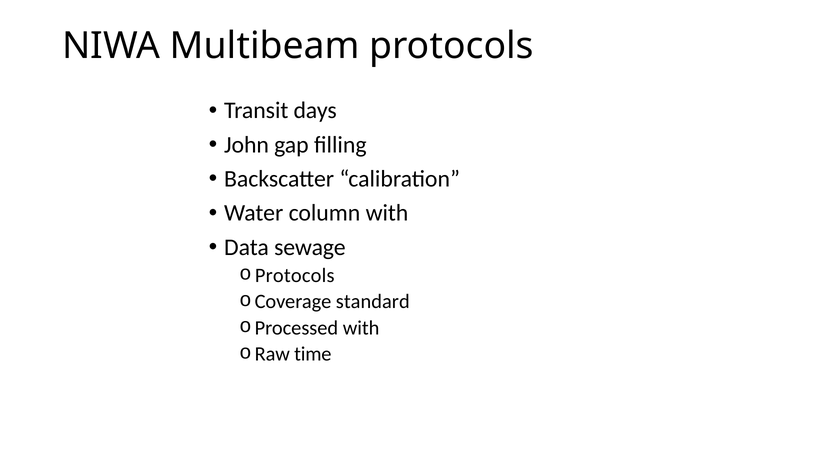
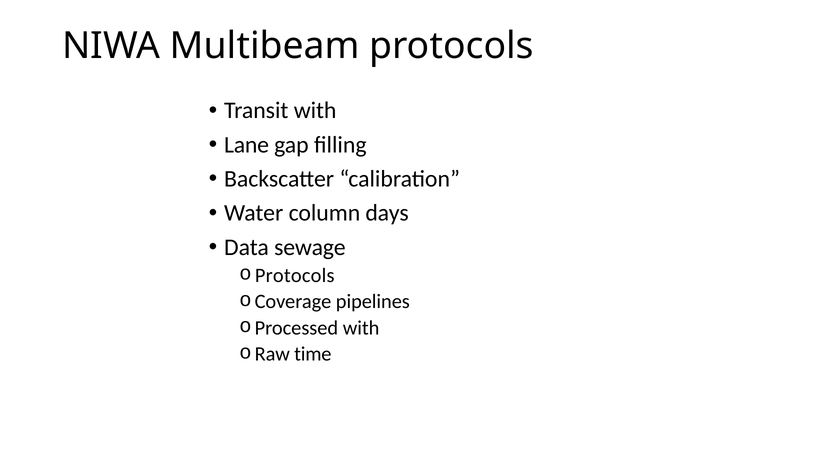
Transit days: days -> with
John: John -> Lane
column with: with -> days
standard: standard -> pipelines
